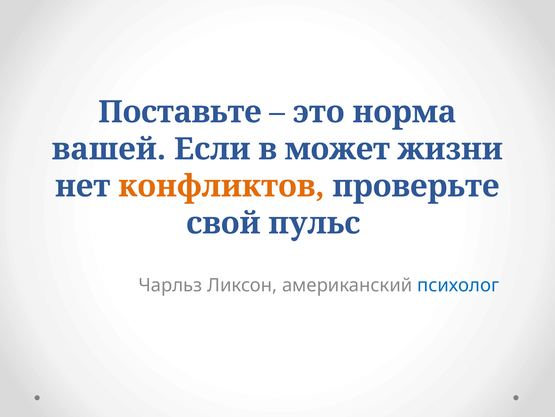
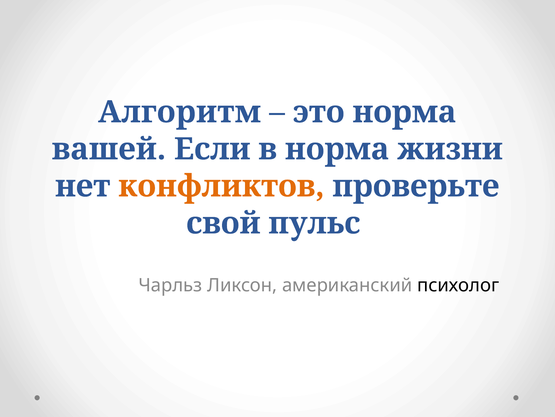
Поставьте: Поставьте -> Алгоритм
в может: может -> норма
психолог colour: blue -> black
